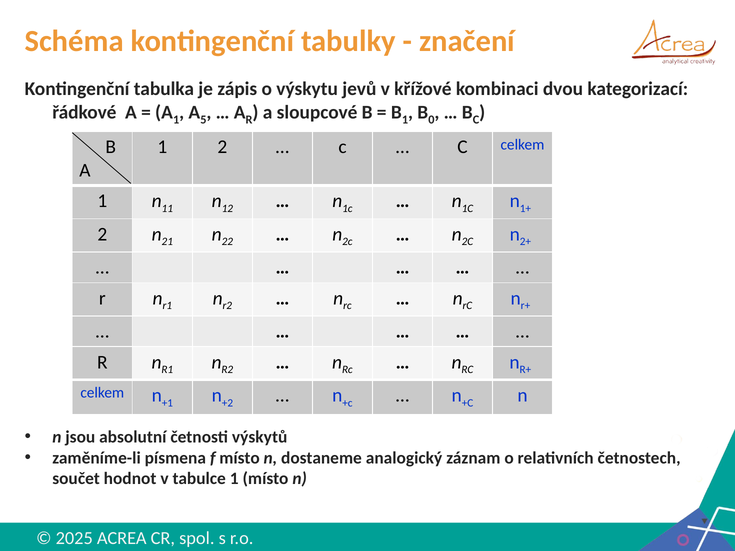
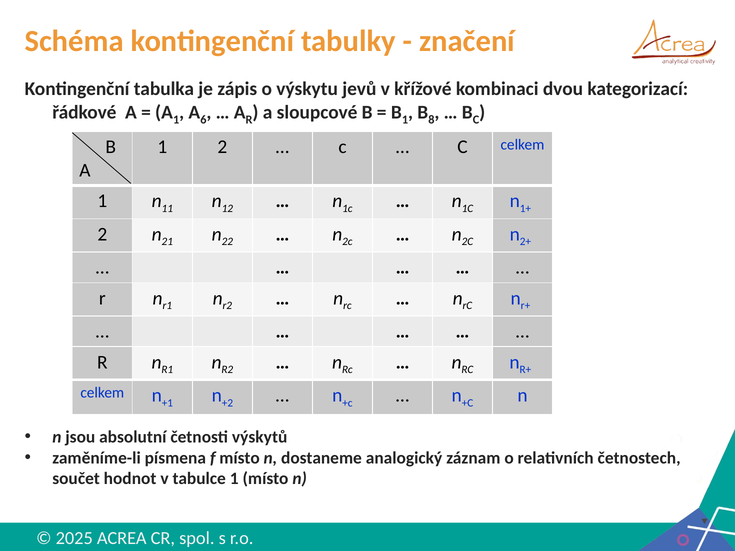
5: 5 -> 6
0: 0 -> 8
